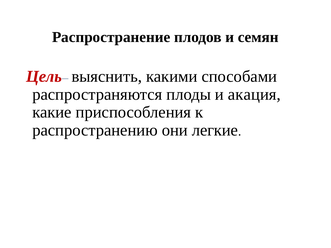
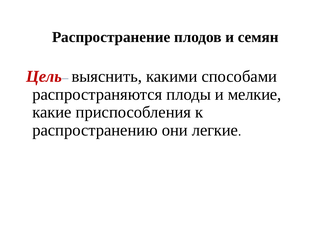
акация: акация -> мелкие
